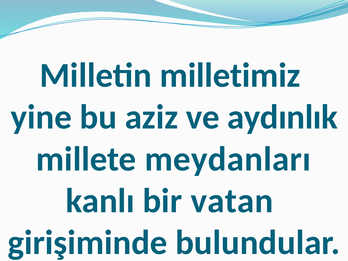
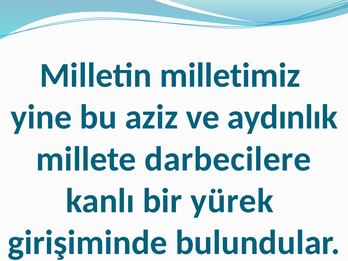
meydanları: meydanları -> darbecilere
vatan: vatan -> yürek
